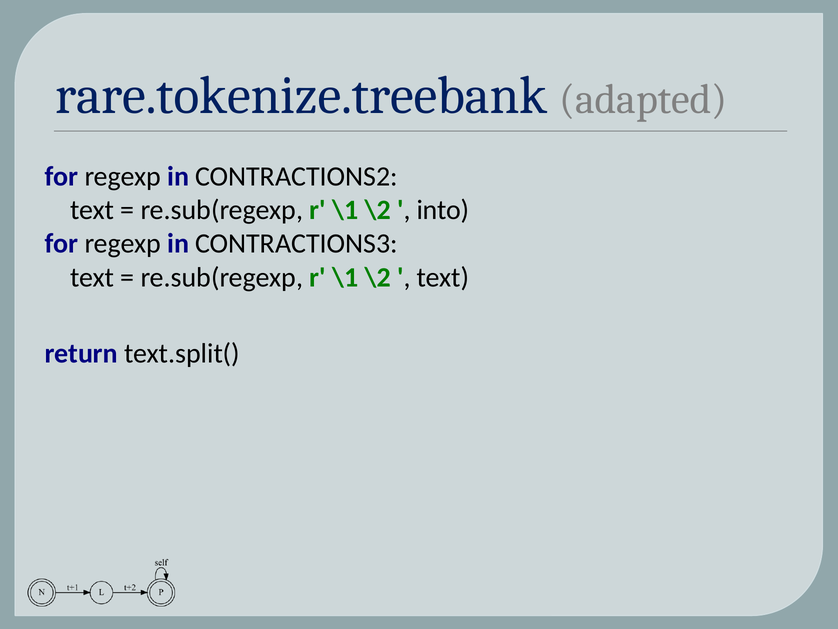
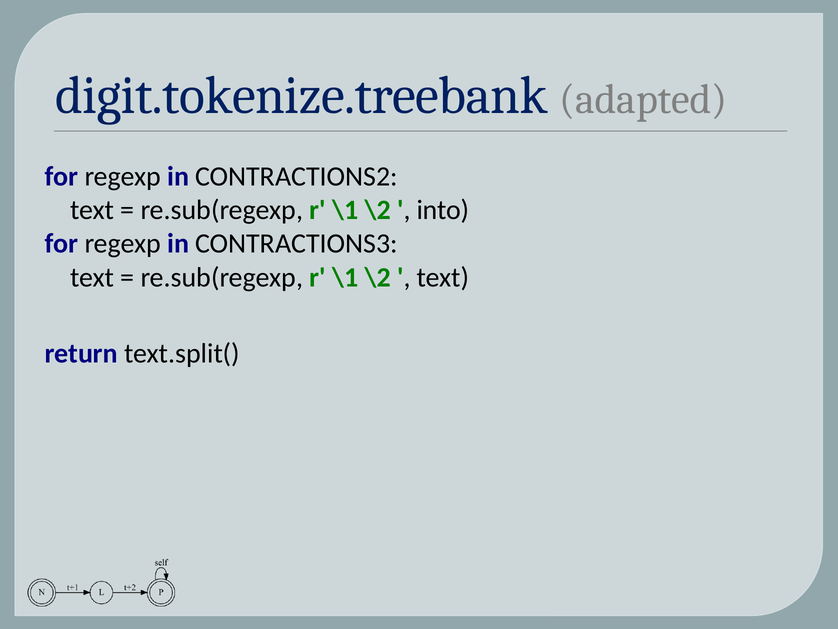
rare.tokenize.treebank: rare.tokenize.treebank -> digit.tokenize.treebank
